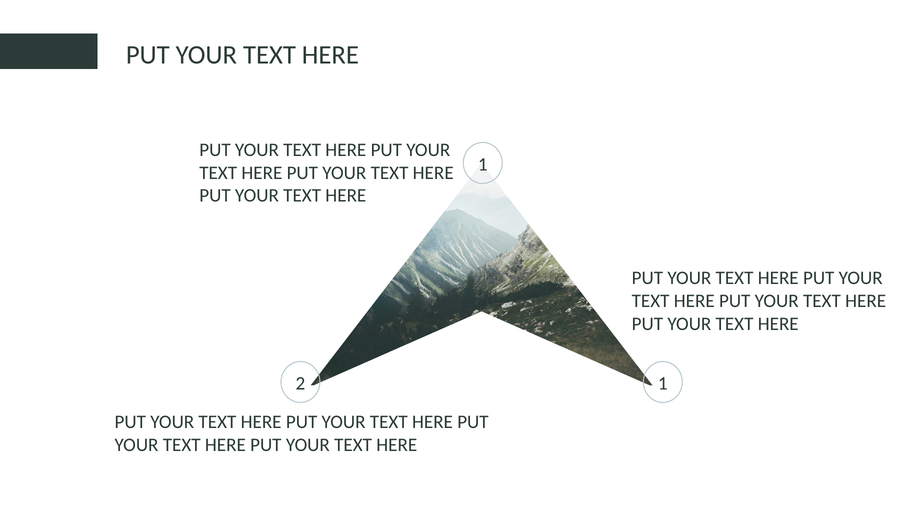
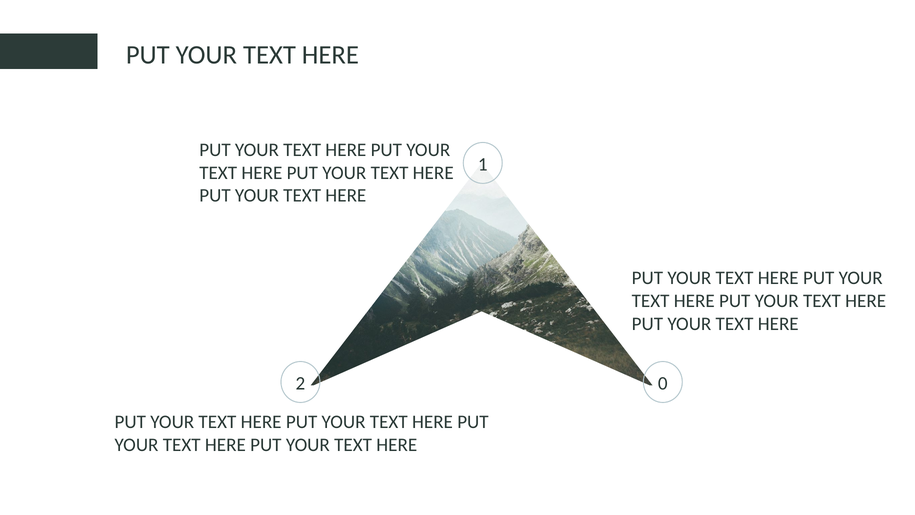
2 1: 1 -> 0
